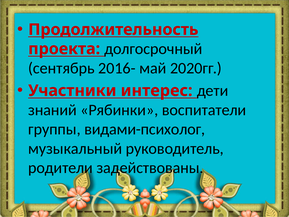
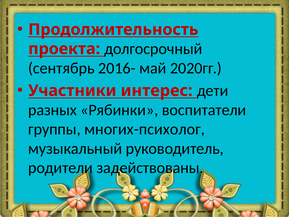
знаний: знаний -> разных
видами-психолог: видами-психолог -> многих-психолог
